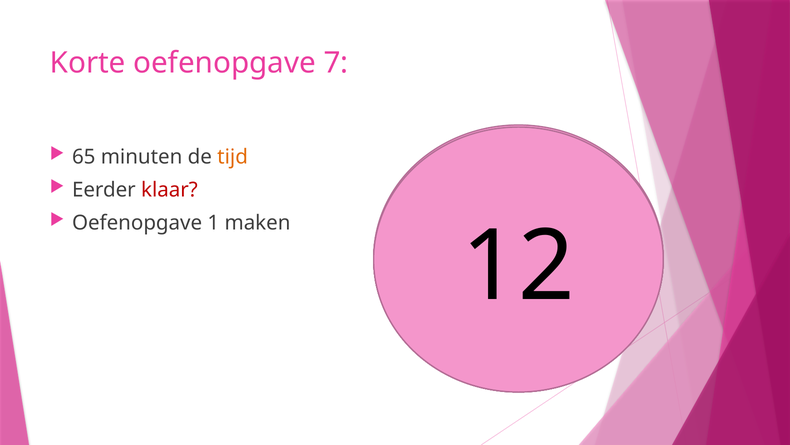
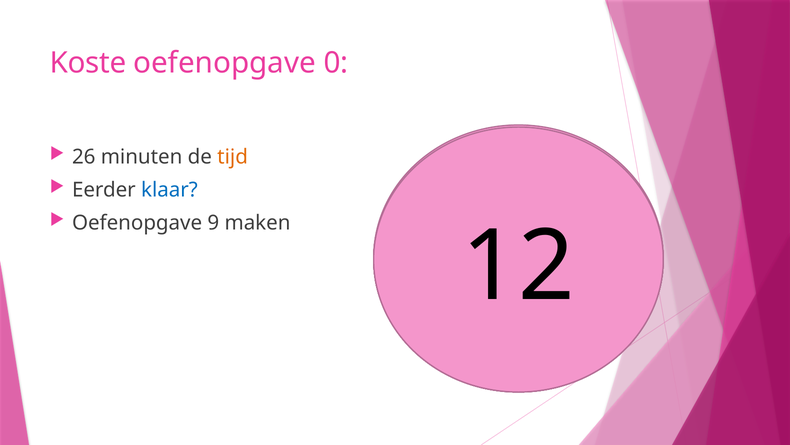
Korte: Korte -> Koste
7: 7 -> 0
65: 65 -> 26
klaar colour: red -> blue
1: 1 -> 9
